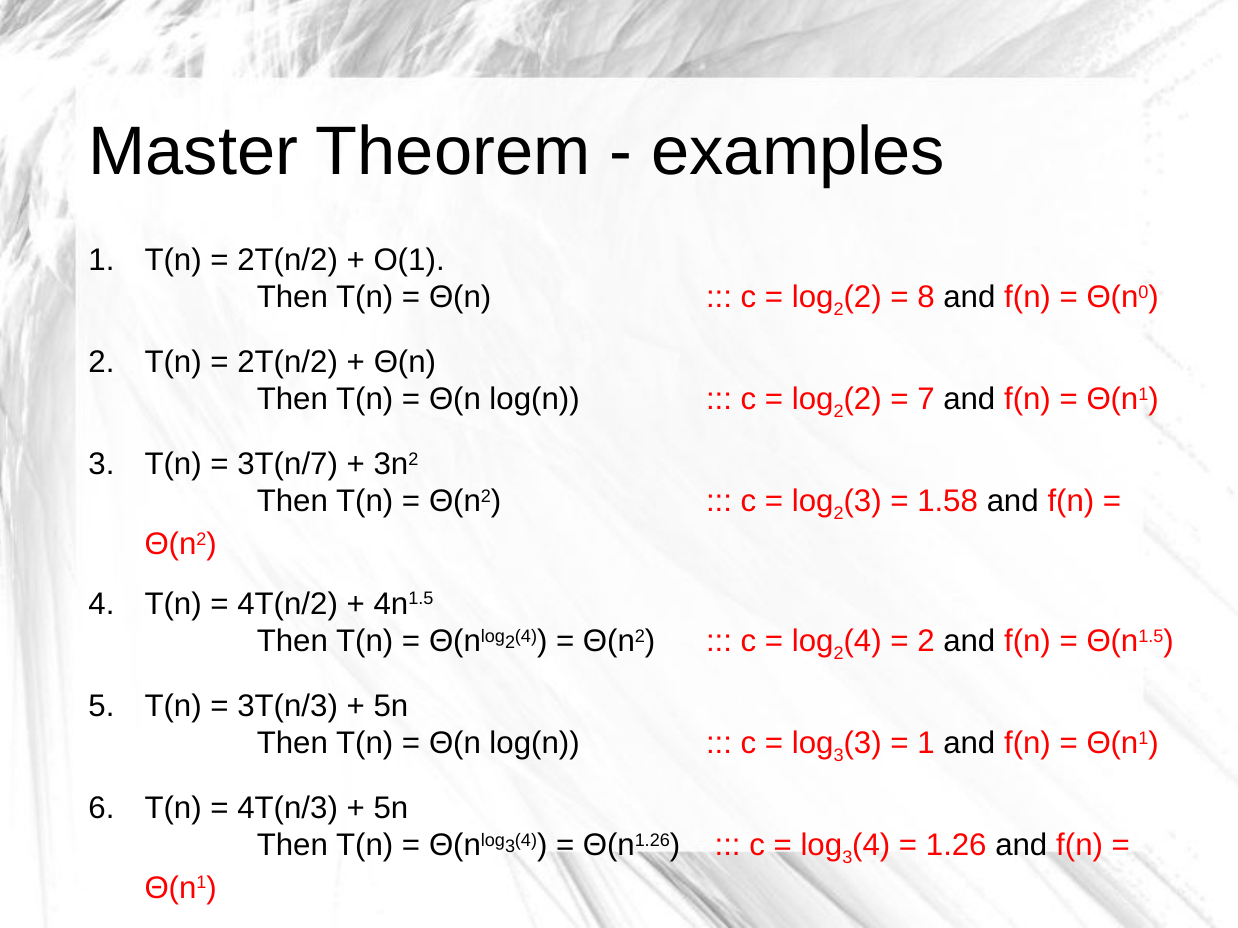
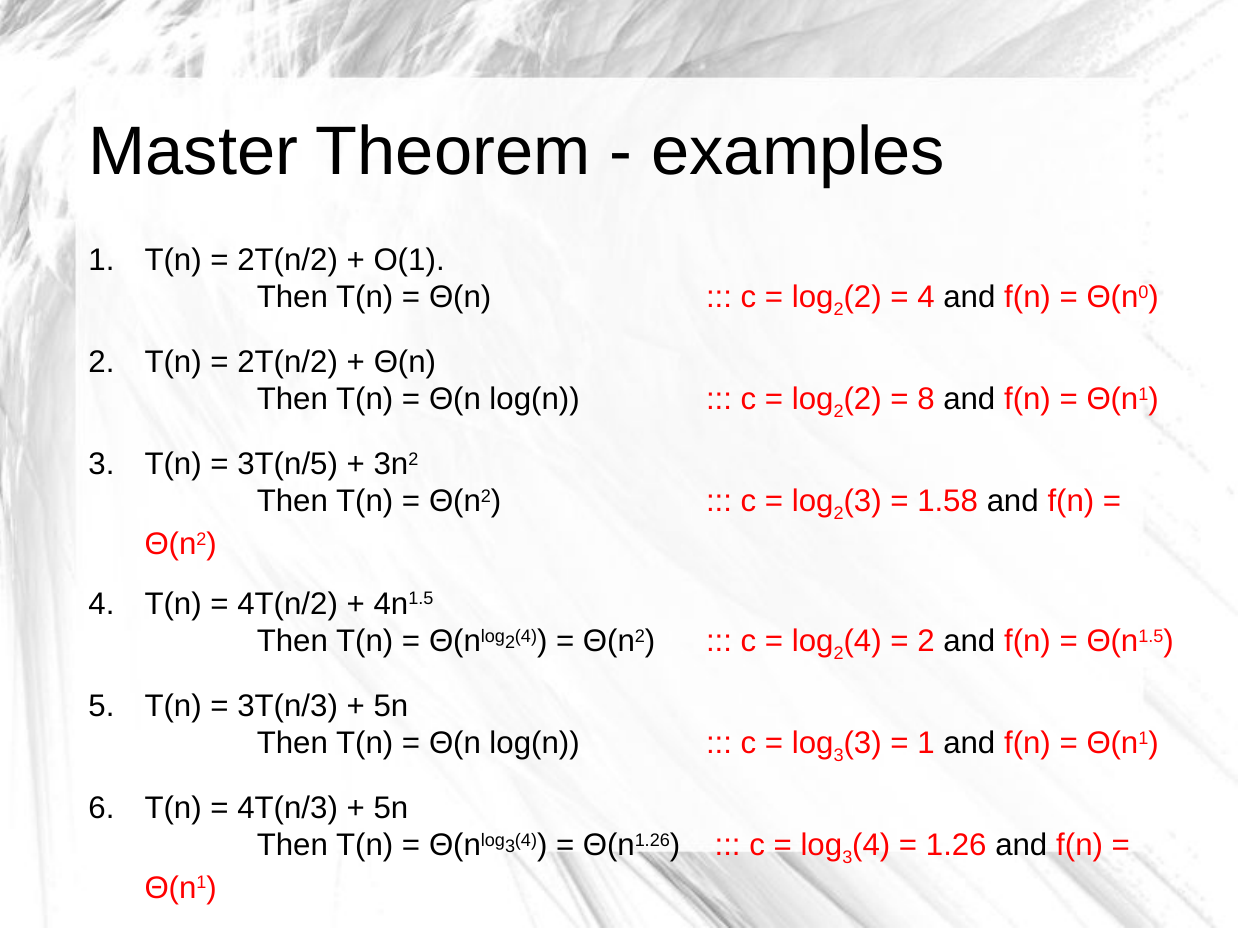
8 at (926, 298): 8 -> 4
7: 7 -> 8
3T(n/7: 3T(n/7 -> 3T(n/5
